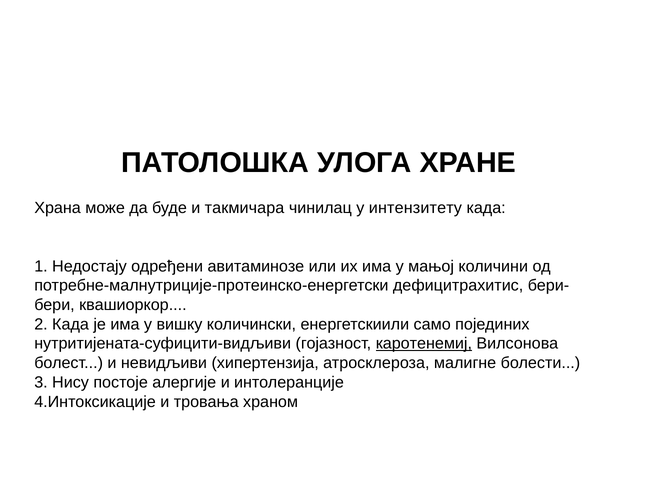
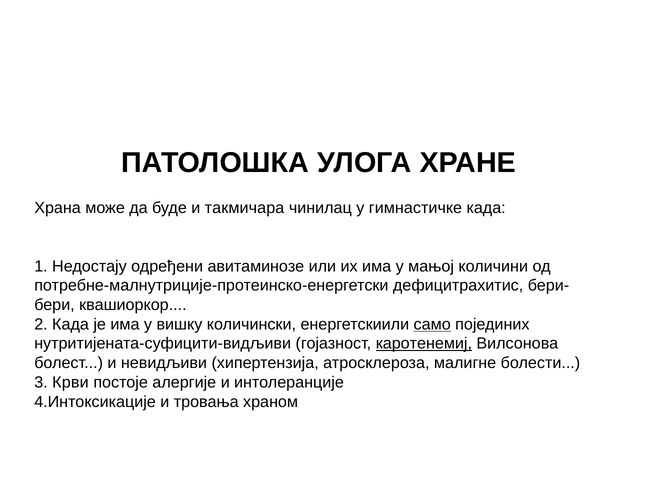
интензитету: интензитету -> гимнастичке
само underline: none -> present
Нису: Нису -> Крви
